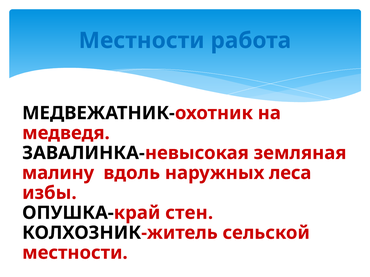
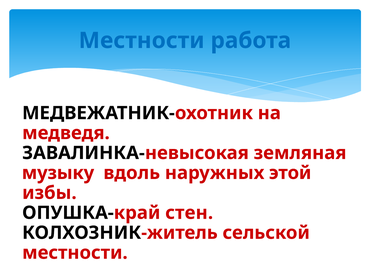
малину: малину -> музыку
леса: леса -> этой
